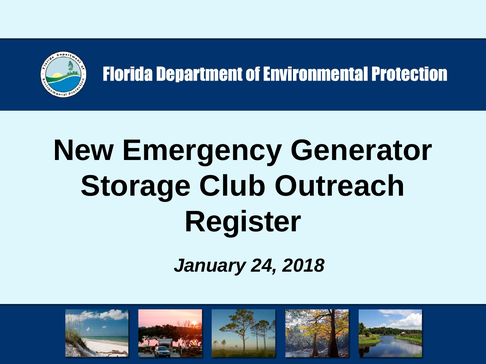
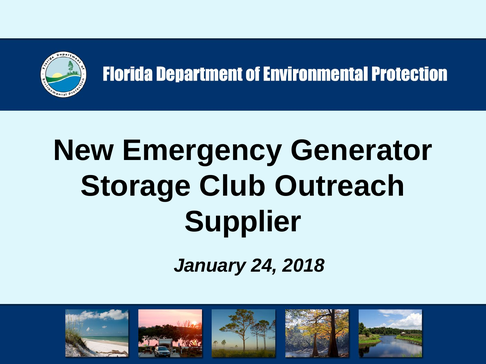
Register: Register -> Supplier
